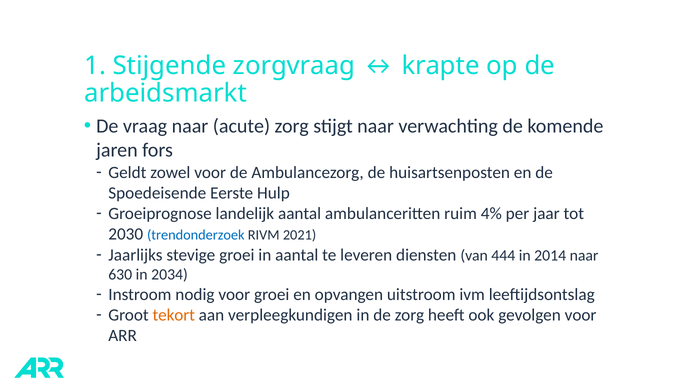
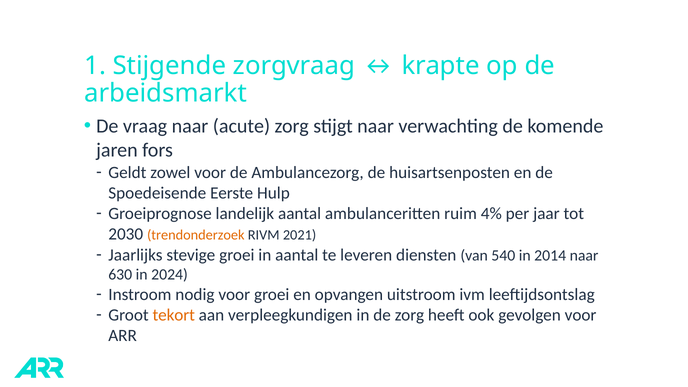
trendonderzoek colour: blue -> orange
444: 444 -> 540
2034: 2034 -> 2024
